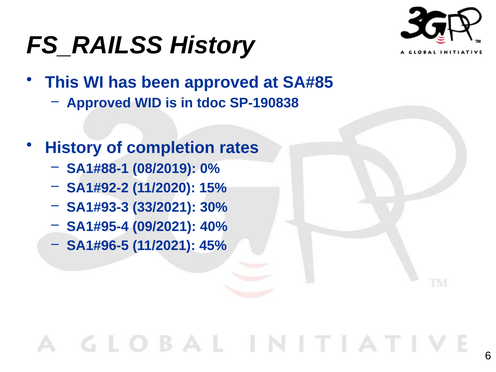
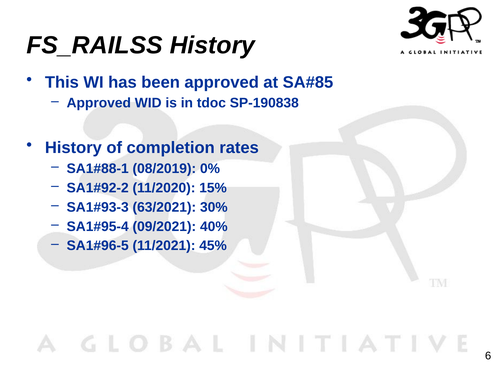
33/2021: 33/2021 -> 63/2021
